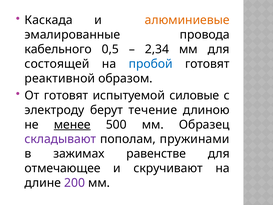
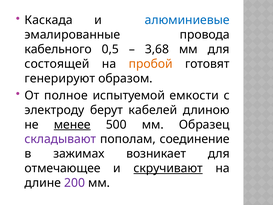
алюминиевые colour: orange -> blue
2,34: 2,34 -> 3,68
пробой colour: blue -> orange
реактивной: реактивной -> генерируют
От готовят: готовят -> полное
силовые: силовые -> емкости
течение: течение -> кабелей
пружинами: пружинами -> соединение
равенстве: равенстве -> возникает
скручивают underline: none -> present
